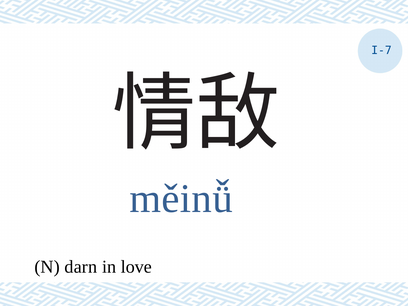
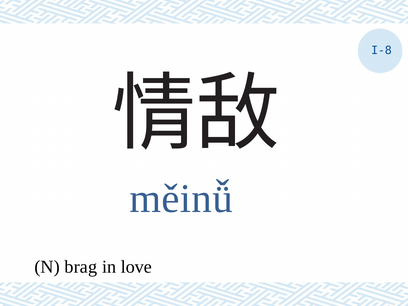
I-7: I-7 -> I-8
darn: darn -> brag
